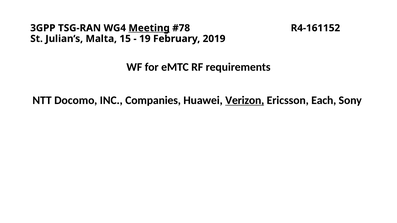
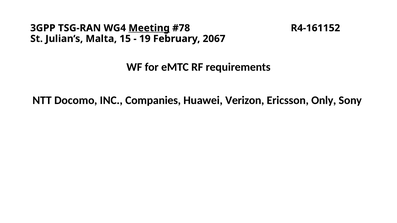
2019: 2019 -> 2067
Verizon underline: present -> none
Each: Each -> Only
